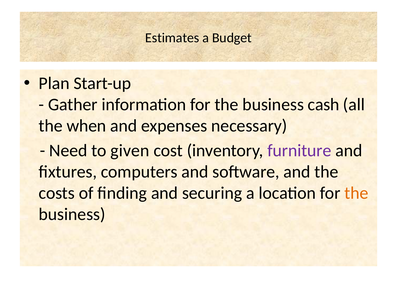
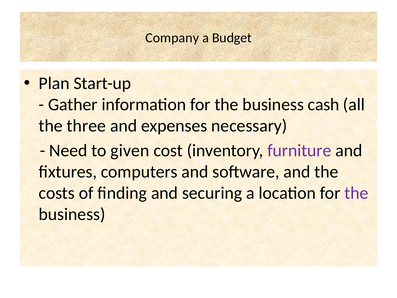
Estimates: Estimates -> Company
when: when -> three
the at (356, 193) colour: orange -> purple
